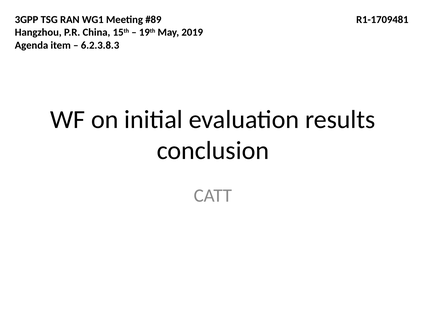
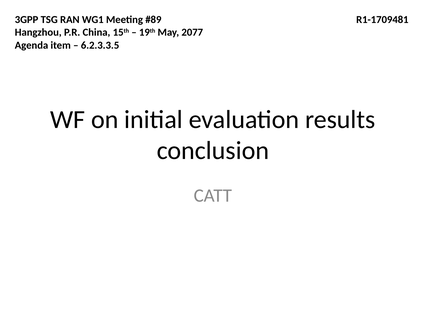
2019: 2019 -> 2077
6.2.3.8.3: 6.2.3.8.3 -> 6.2.3.3.5
